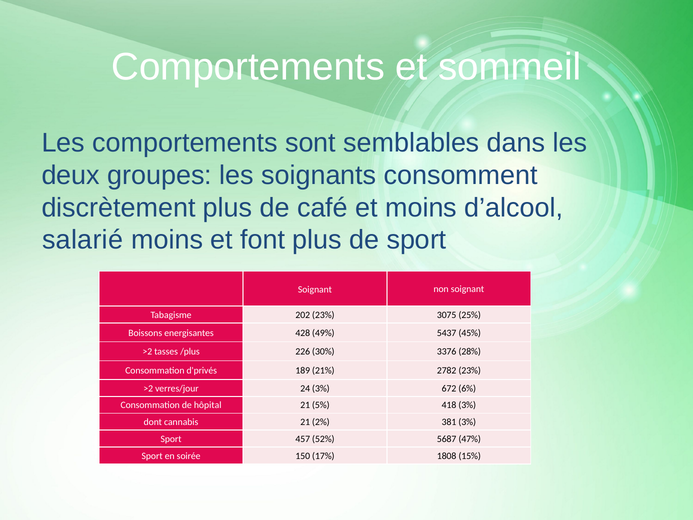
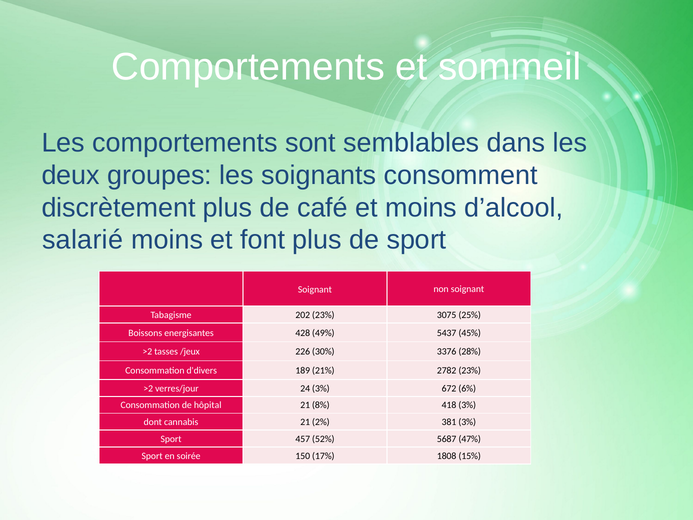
/plus: /plus -> /jeux
d'privés: d'privés -> d'divers
5%: 5% -> 8%
